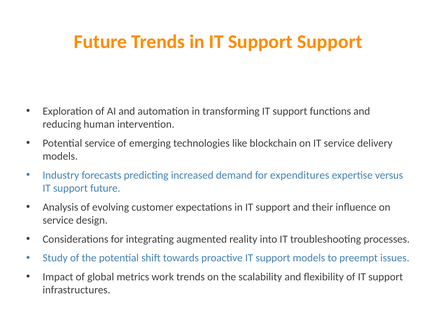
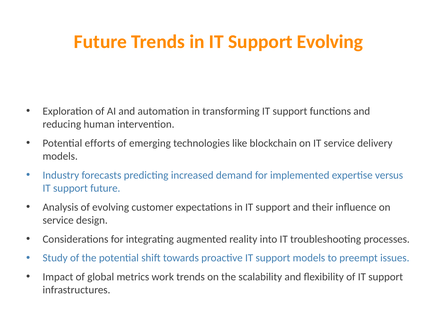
Support Support: Support -> Evolving
Potential service: service -> efforts
expenditures: expenditures -> implemented
